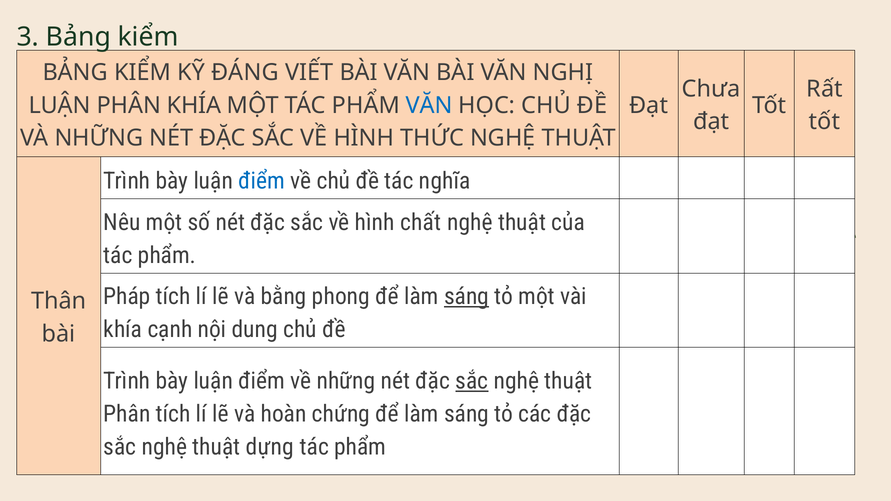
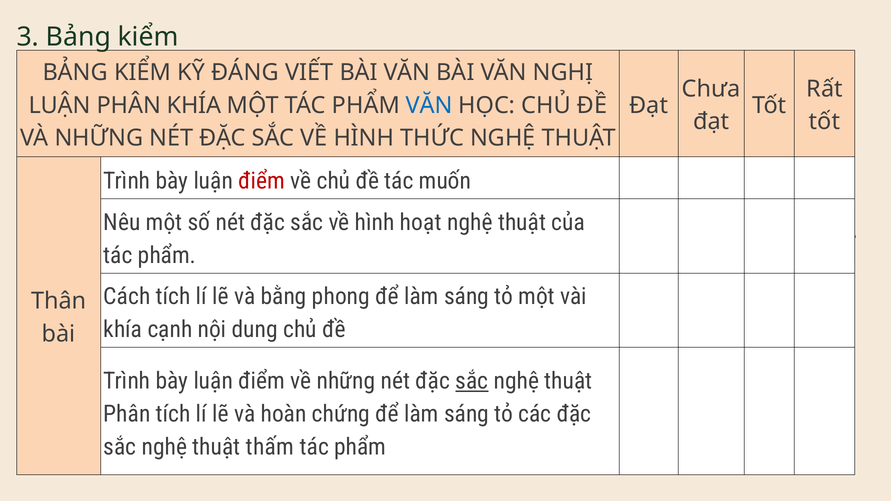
điểm at (262, 181) colour: blue -> red
nghĩa: nghĩa -> muốn
chất: chất -> hoạt
Pháp: Pháp -> Cách
sáng at (467, 297) underline: present -> none
dựng: dựng -> thấm
